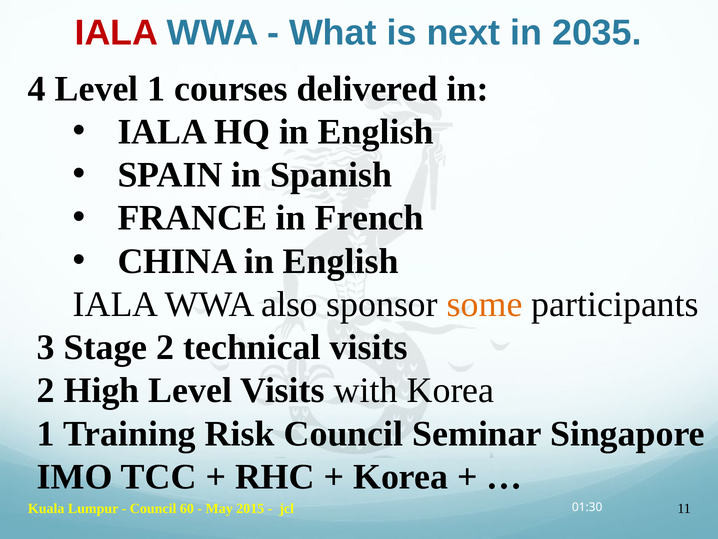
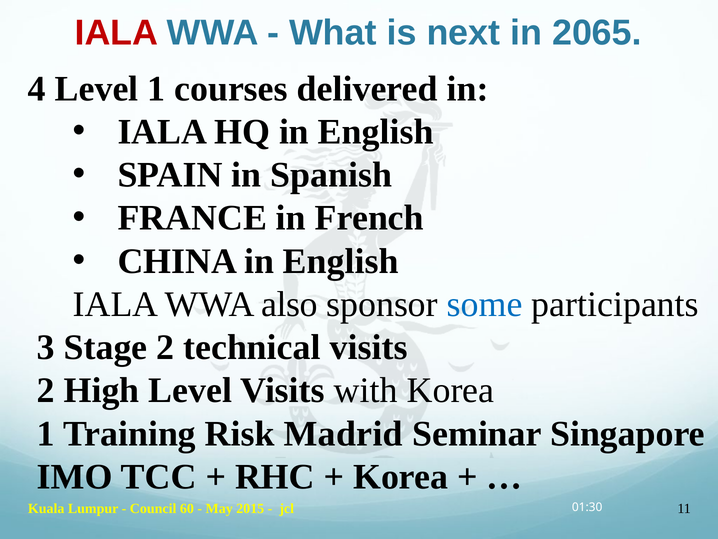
2035: 2035 -> 2065
some colour: orange -> blue
Risk Council: Council -> Madrid
